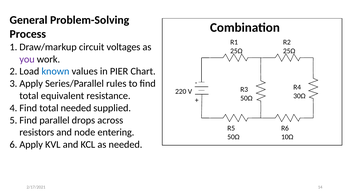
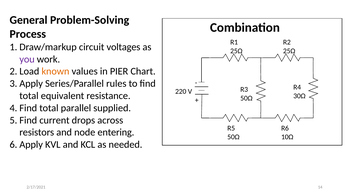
known colour: blue -> orange
total needed: needed -> parallel
parallel: parallel -> current
